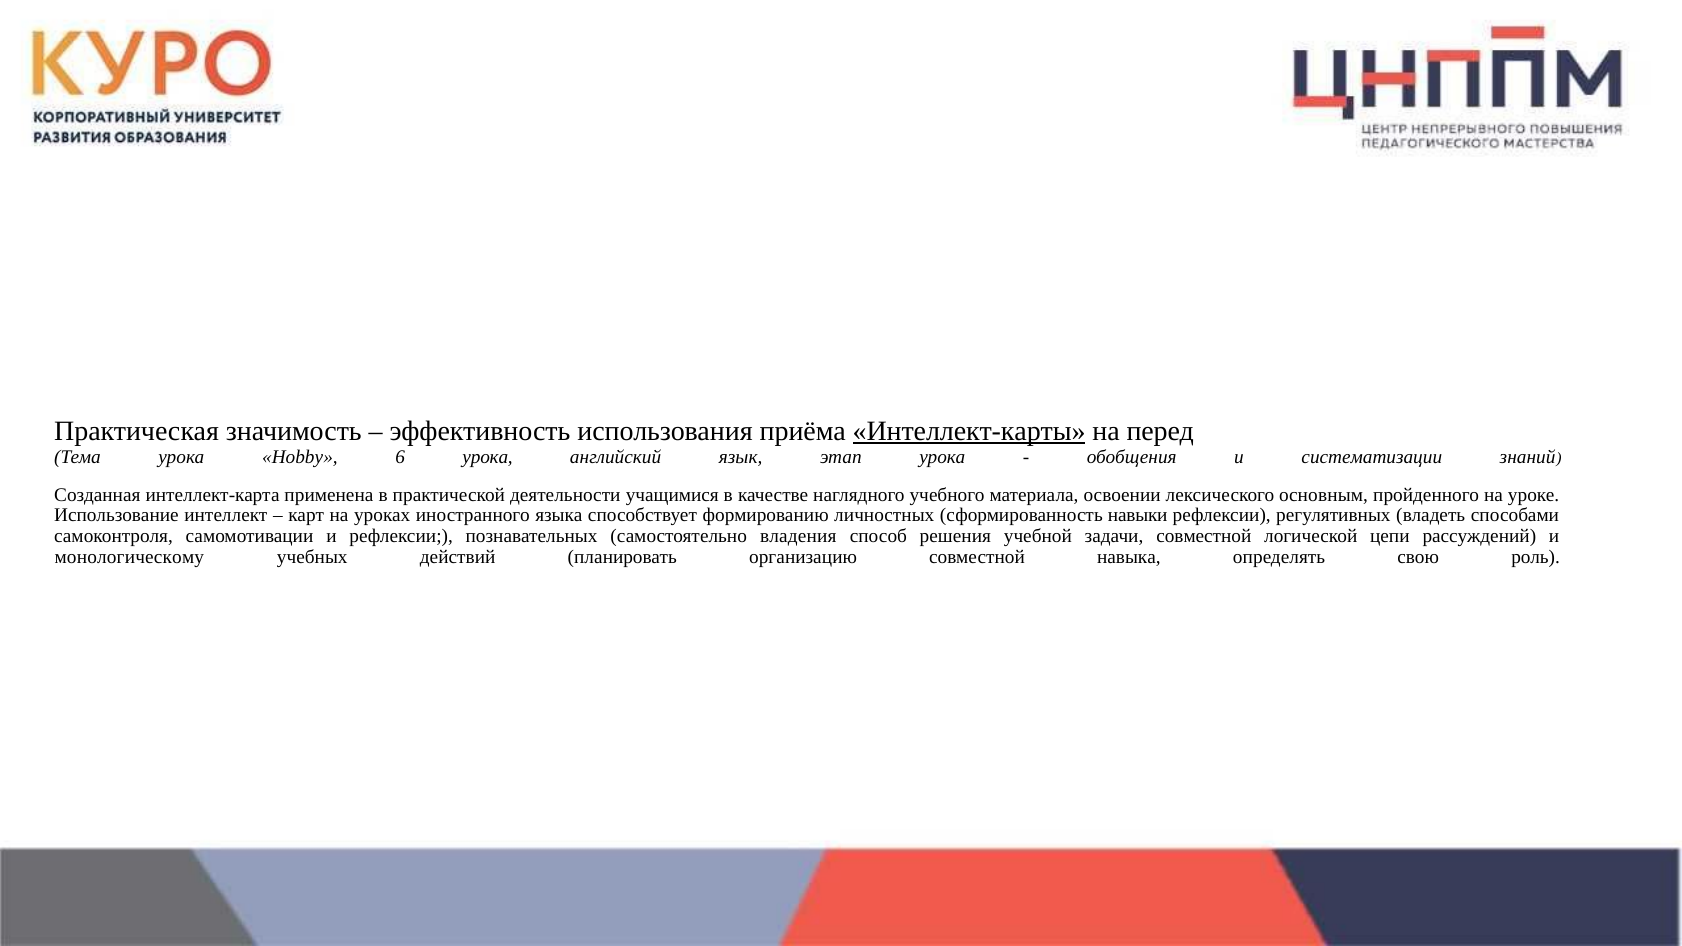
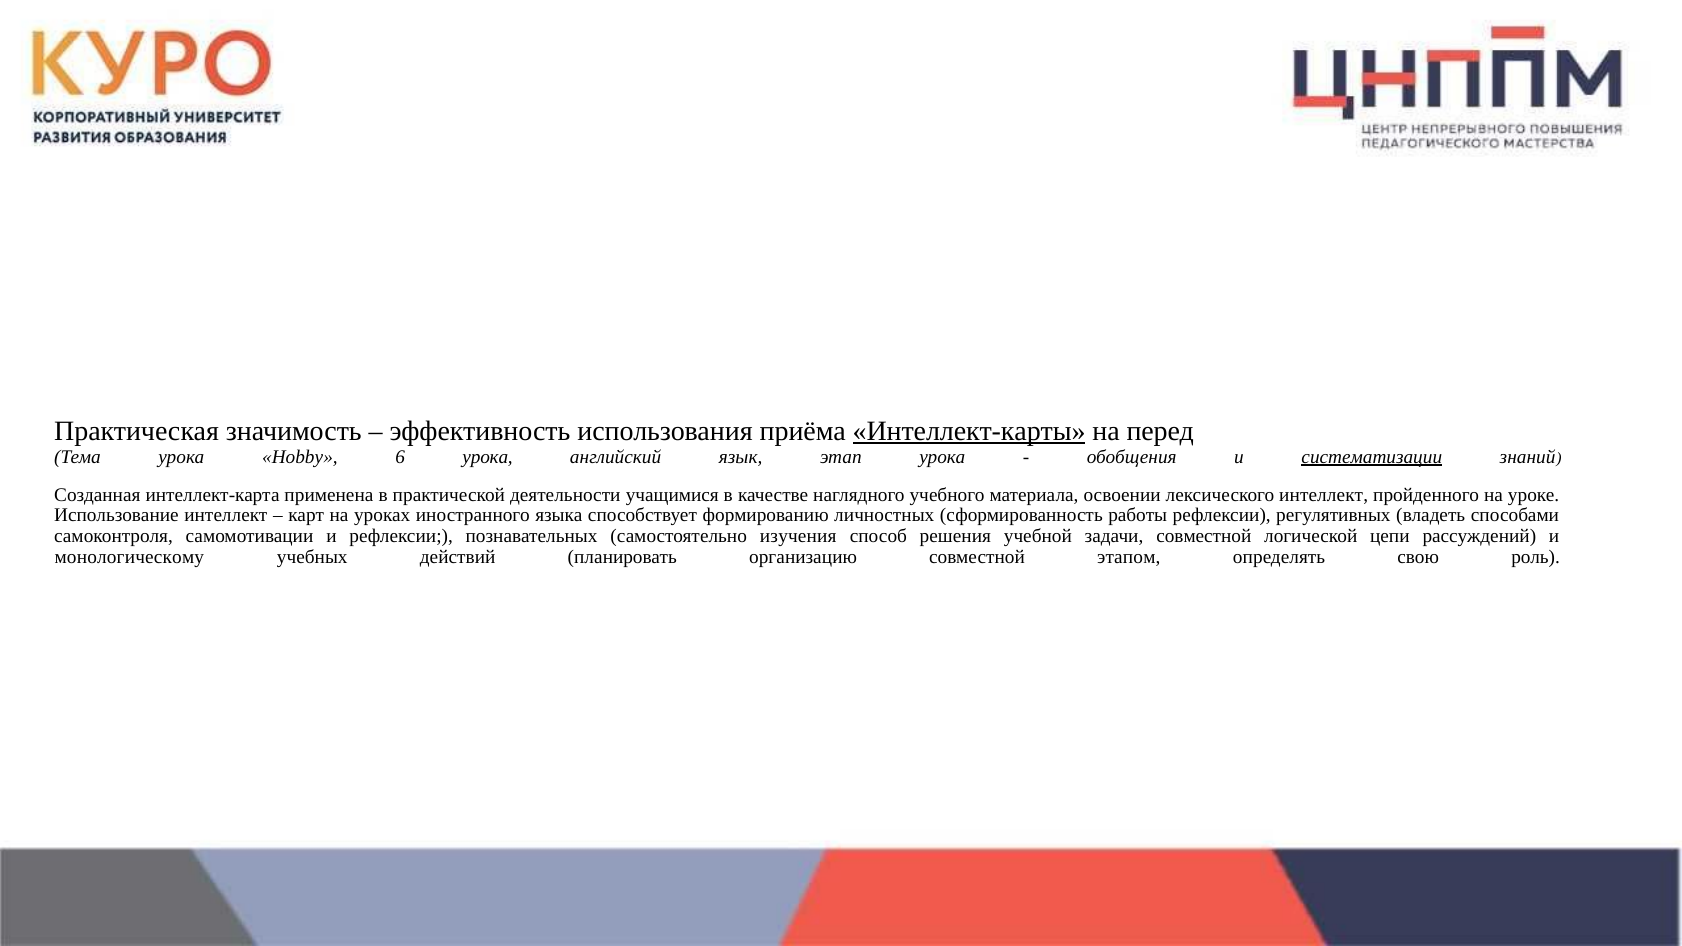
систематизации underline: none -> present
лексического основным: основным -> интеллект
навыки: навыки -> работы
владения: владения -> изучения
навыка: навыка -> этапом
